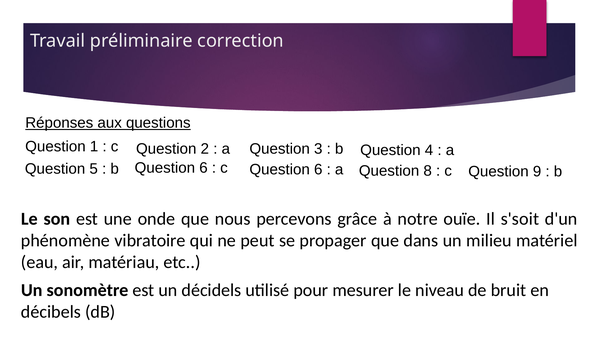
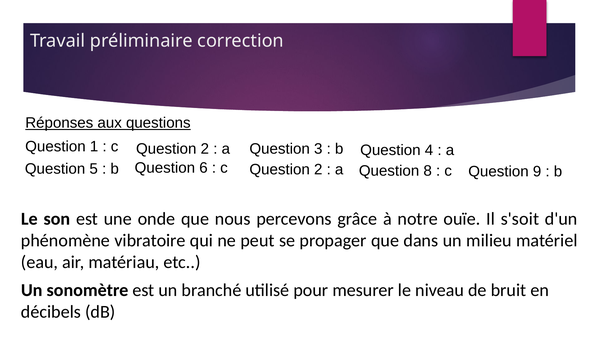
6 at (318, 169): 6 -> 2
décidels: décidels -> branché
